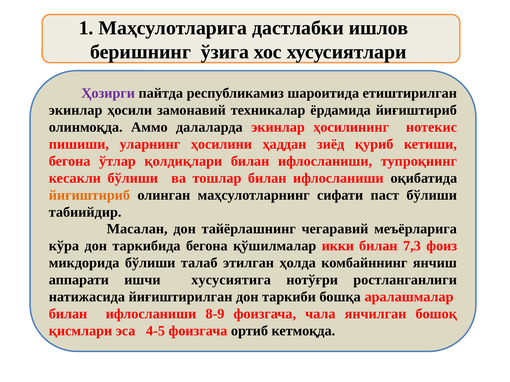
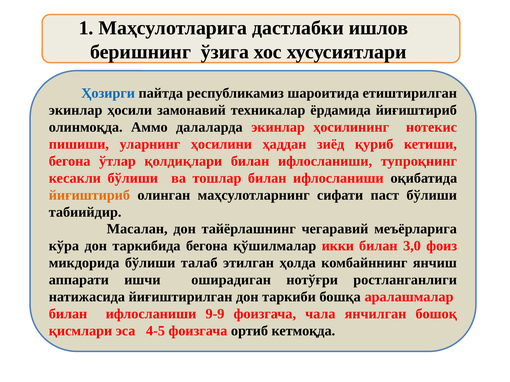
Ҳозирги colour: purple -> blue
7,3: 7,3 -> 3,0
хусусиятига: хусусиятига -> оширадиган
8-9: 8-9 -> 9-9
